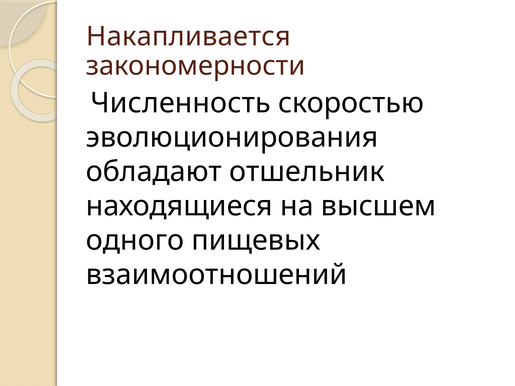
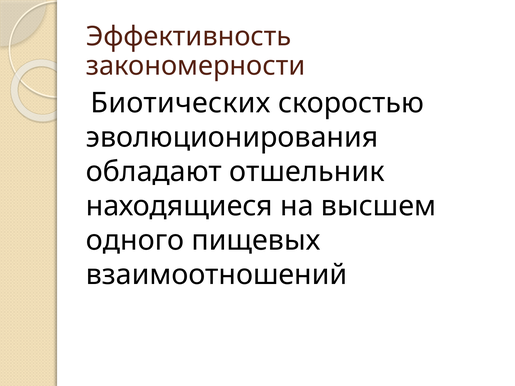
Накапливается: Накапливается -> Эффективность
Численность: Численность -> Биотических
